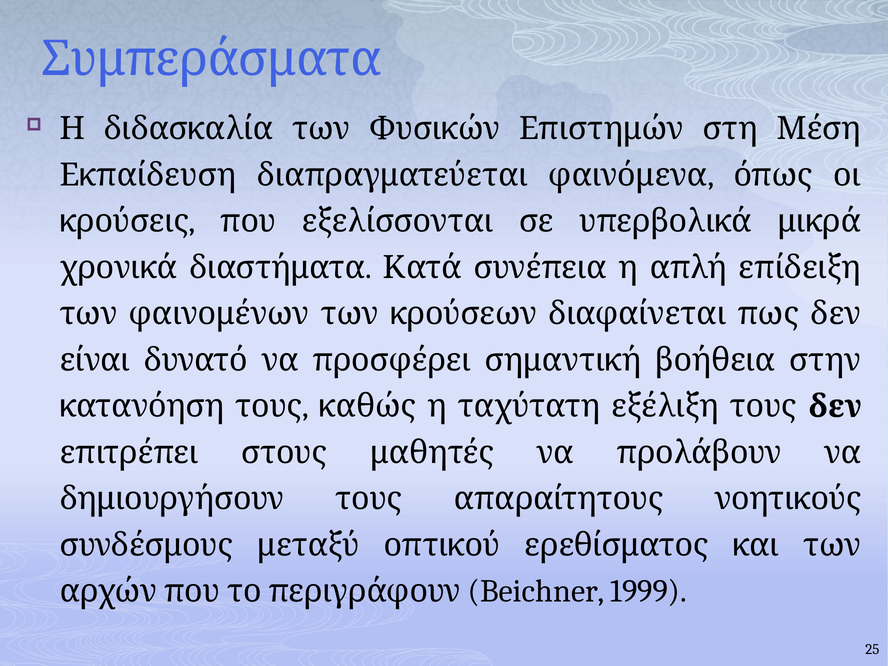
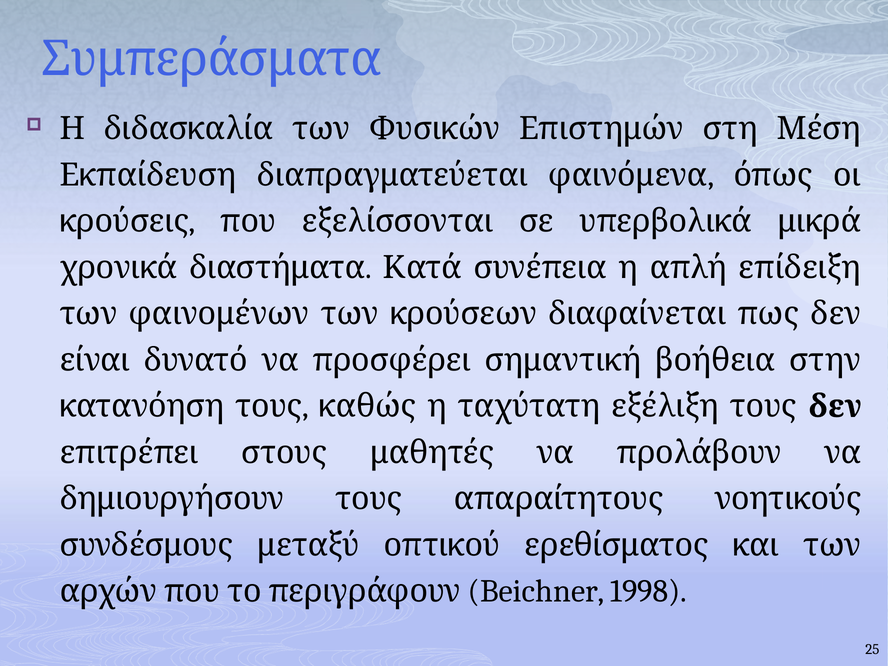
1999: 1999 -> 1998
